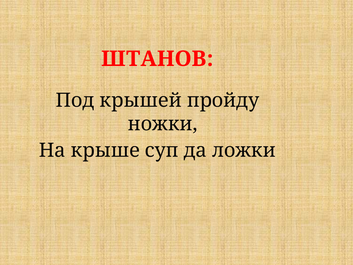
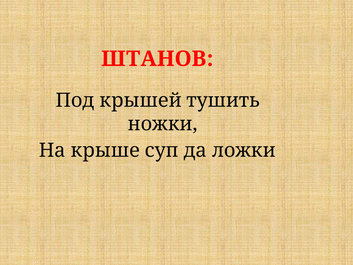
пройду: пройду -> тушить
